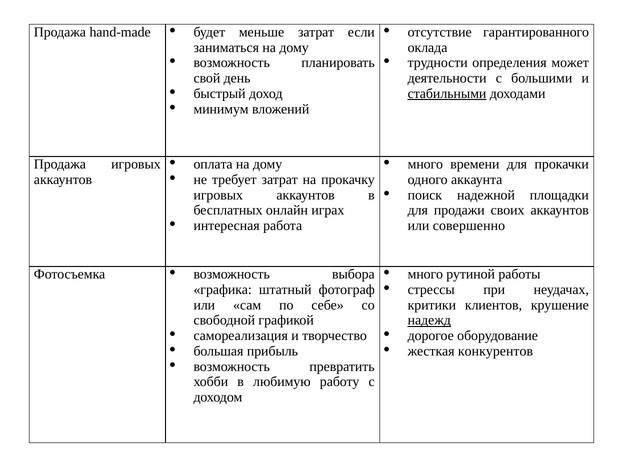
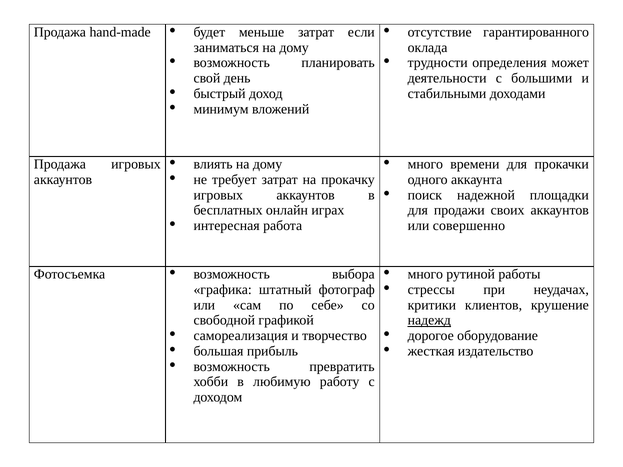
стабильными underline: present -> none
оплата: оплата -> влиять
конкурентов: конкурентов -> издательство
